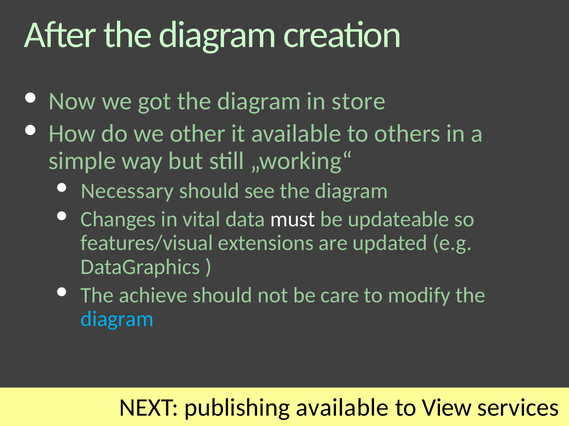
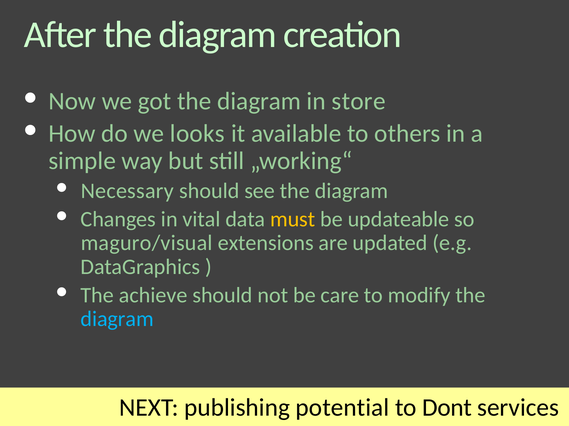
other: other -> looks
must colour: white -> yellow
features/visual: features/visual -> maguro/visual
publishing available: available -> potential
View: View -> Dont
